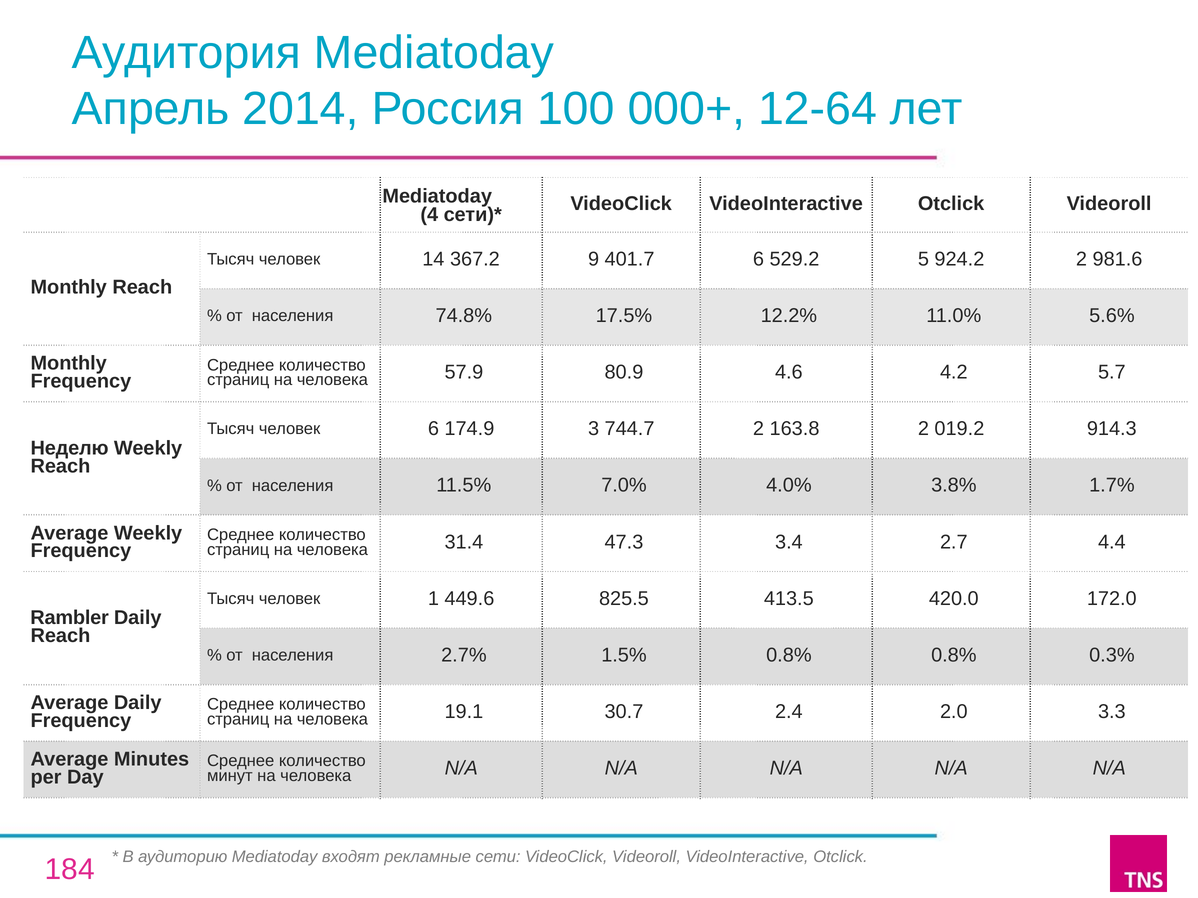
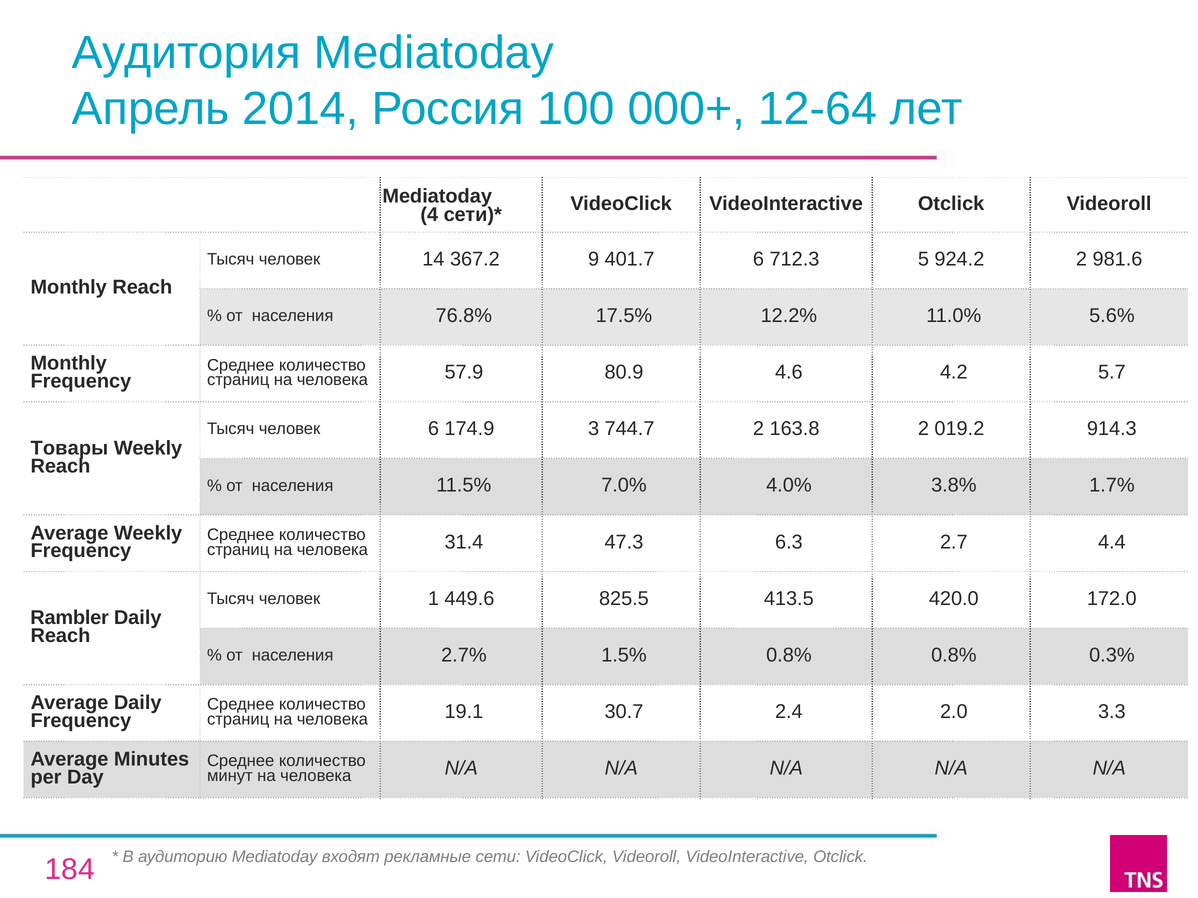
529.2: 529.2 -> 712.3
74.8%: 74.8% -> 76.8%
Неделю: Неделю -> Товары
3.4: 3.4 -> 6.3
